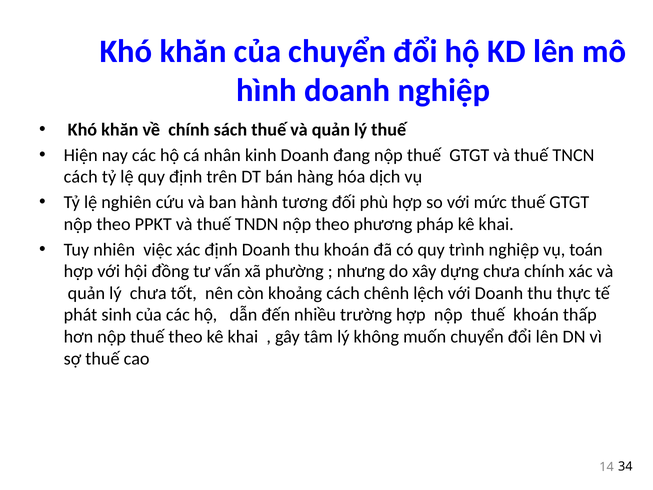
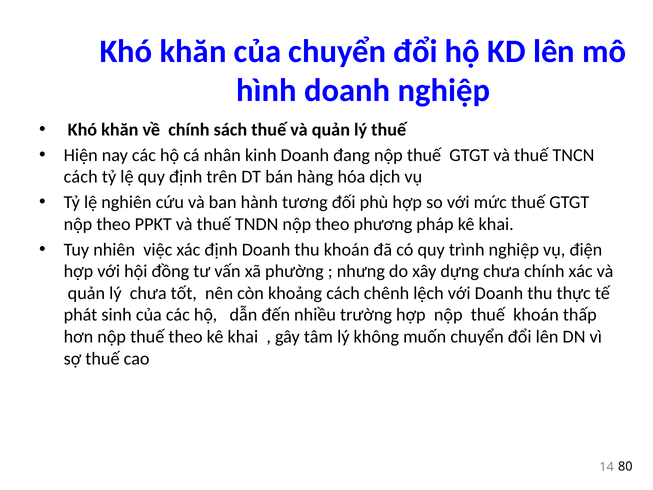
toán: toán -> điện
34: 34 -> 80
